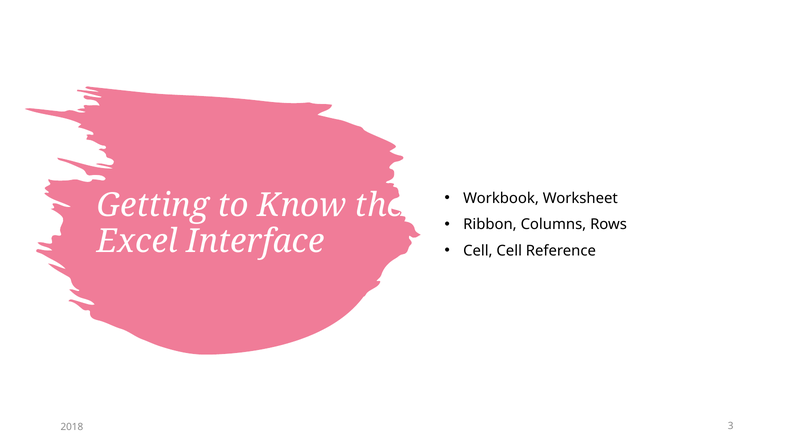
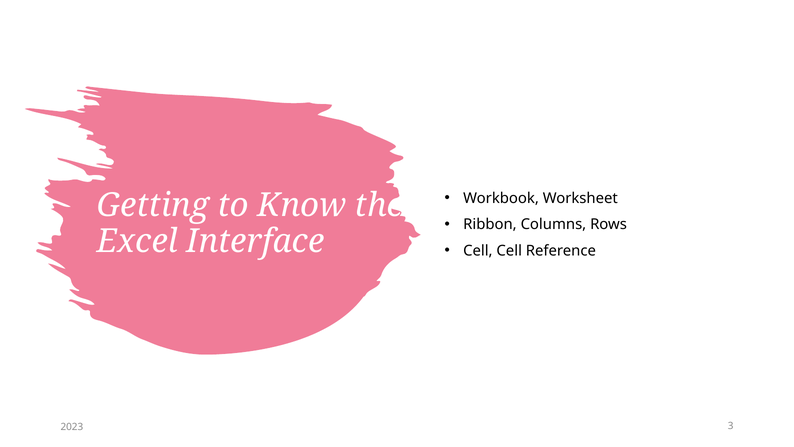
2018: 2018 -> 2023
